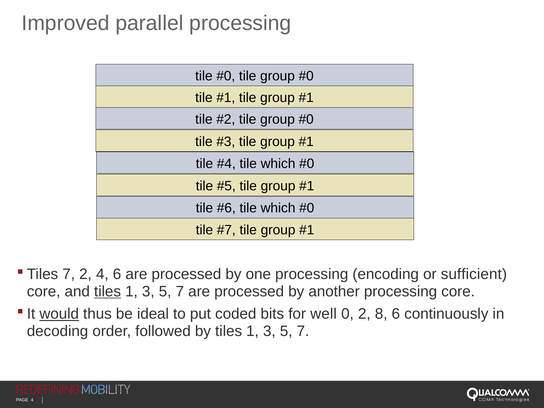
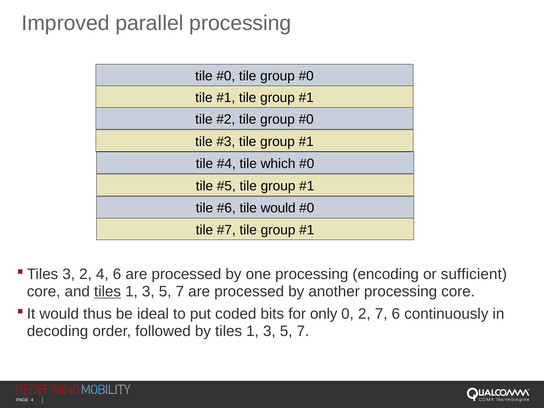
which at (278, 208): which -> would
7 at (69, 274): 7 -> 3
would at (59, 314) underline: present -> none
well: well -> only
2 8: 8 -> 7
